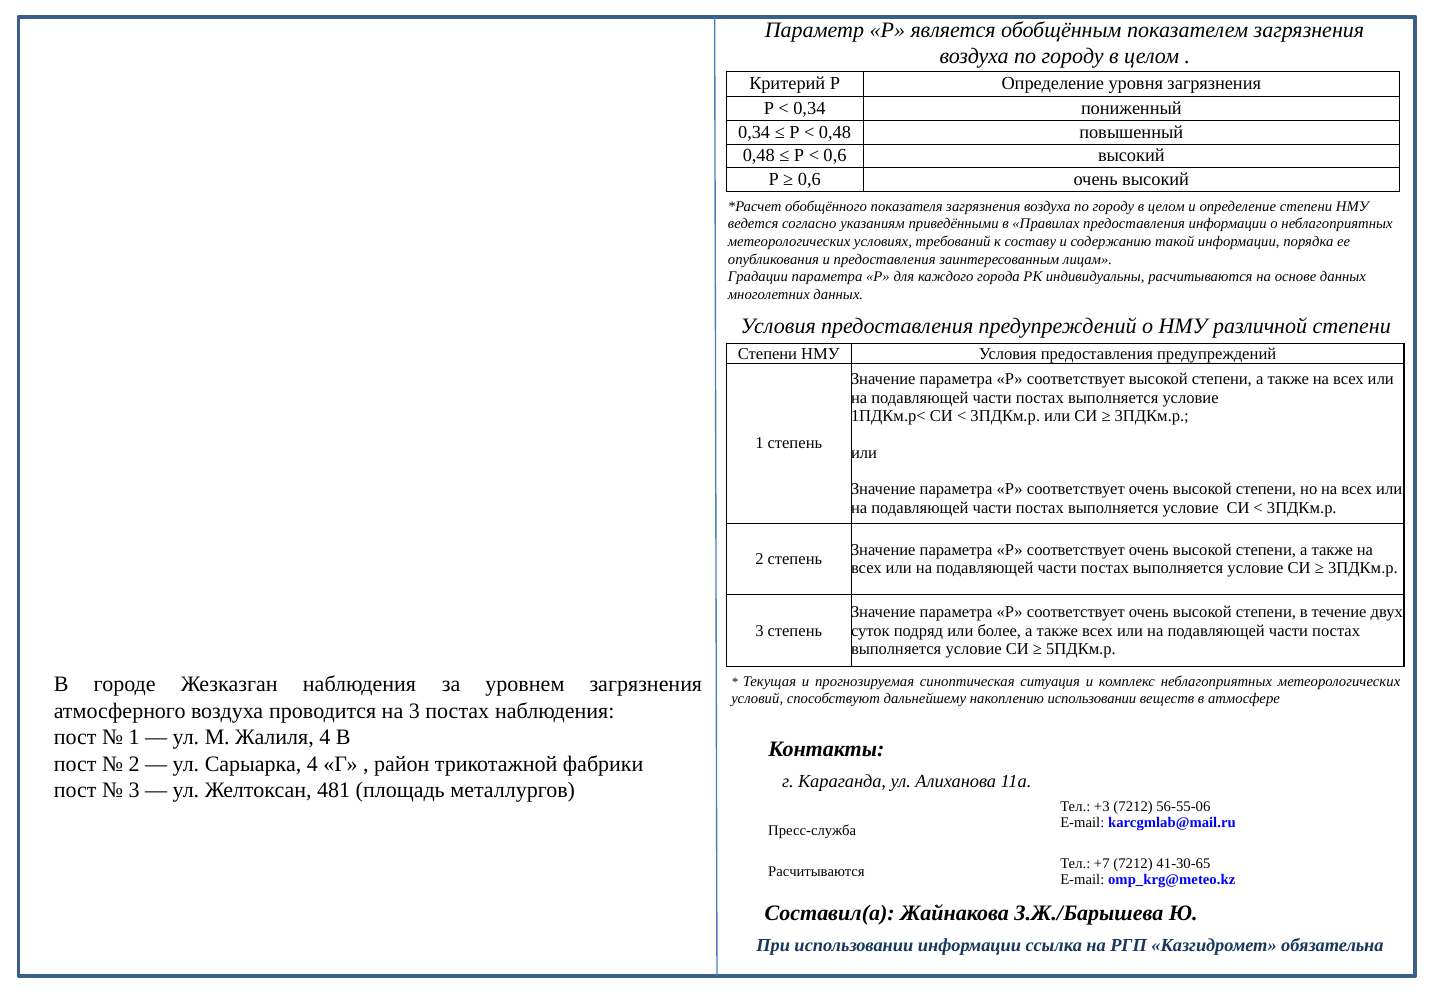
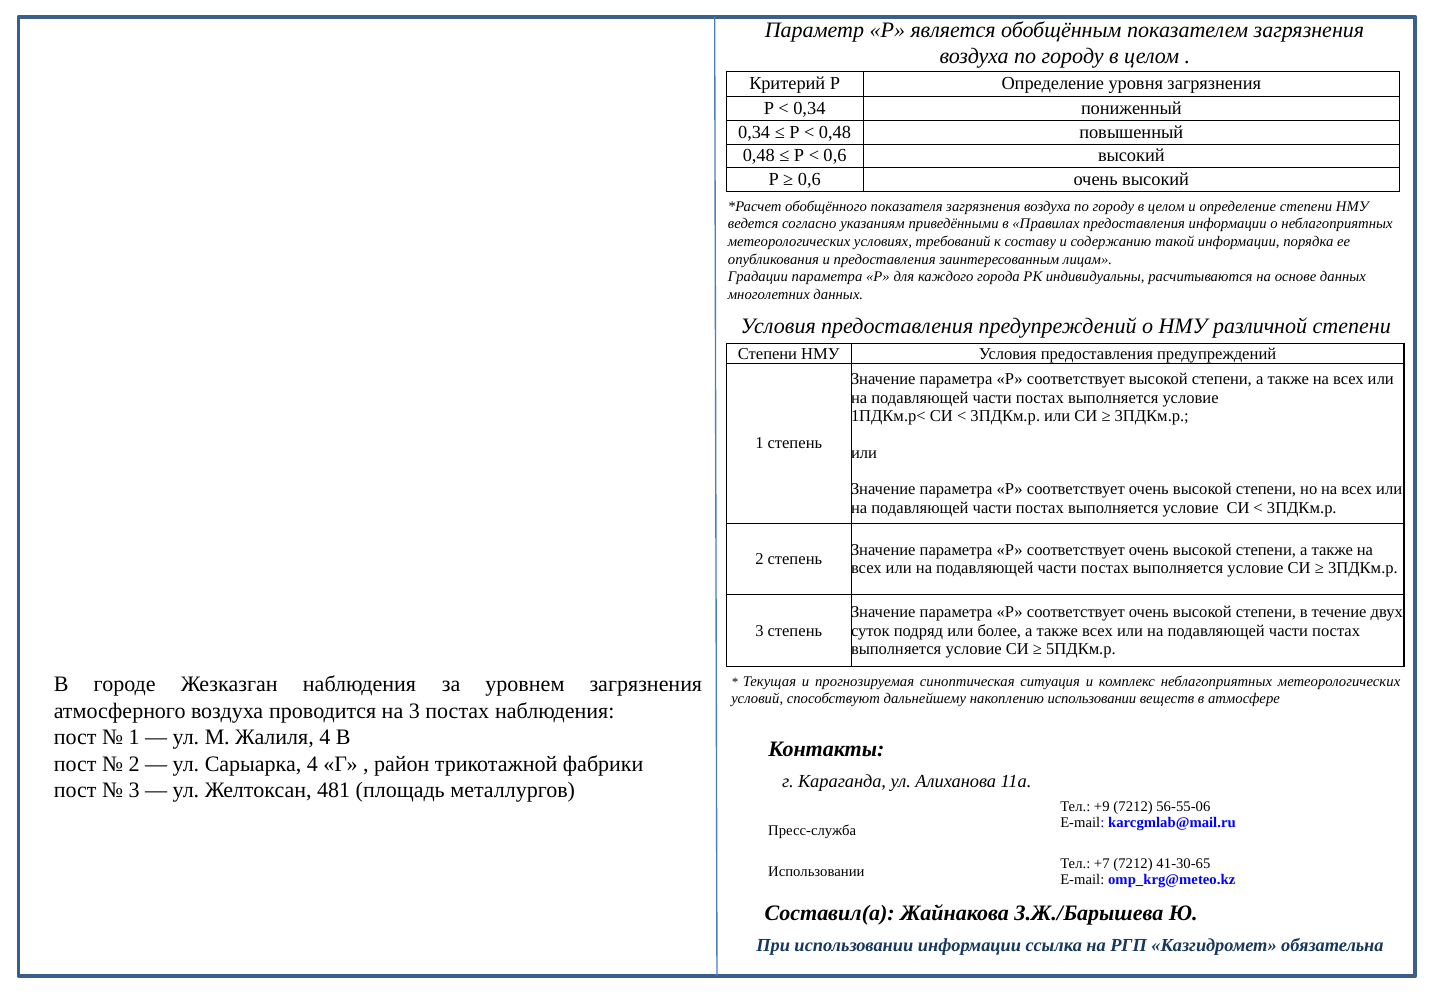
+3: +3 -> +9
Расчитываются at (816, 872): Расчитываются -> Использовании
